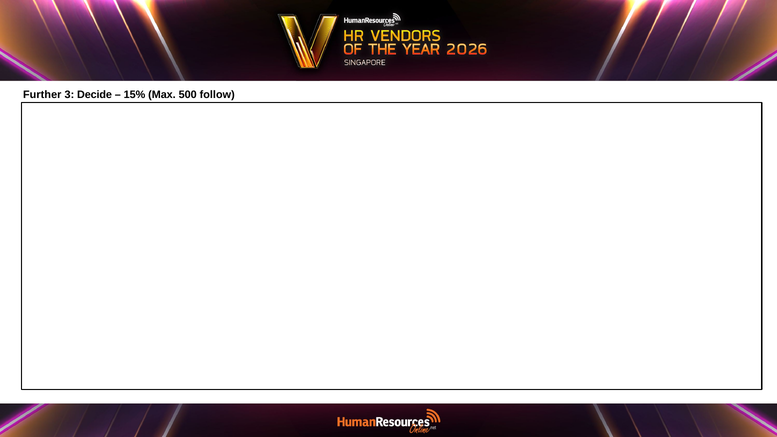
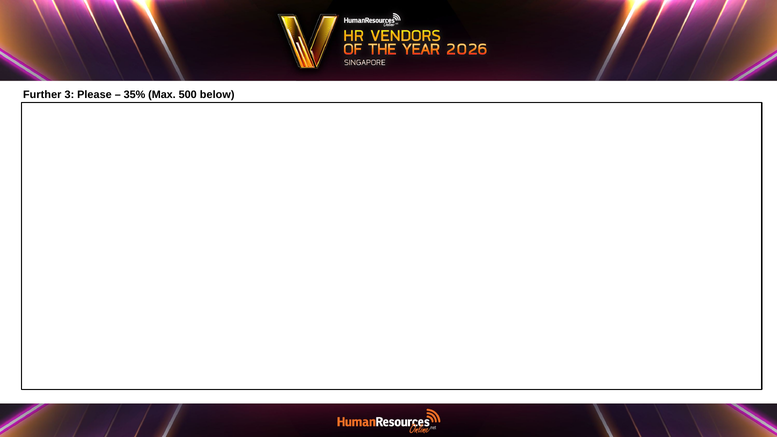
Decide: Decide -> Please
15%: 15% -> 35%
follow: follow -> below
